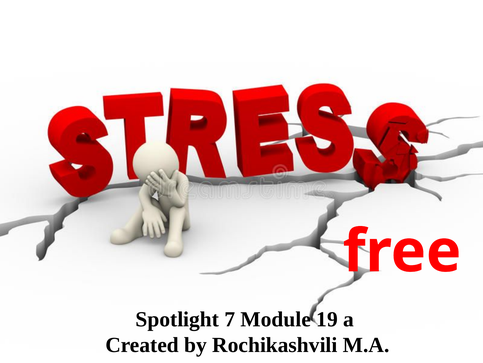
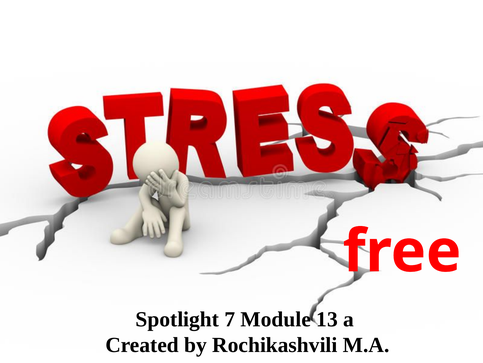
19: 19 -> 13
